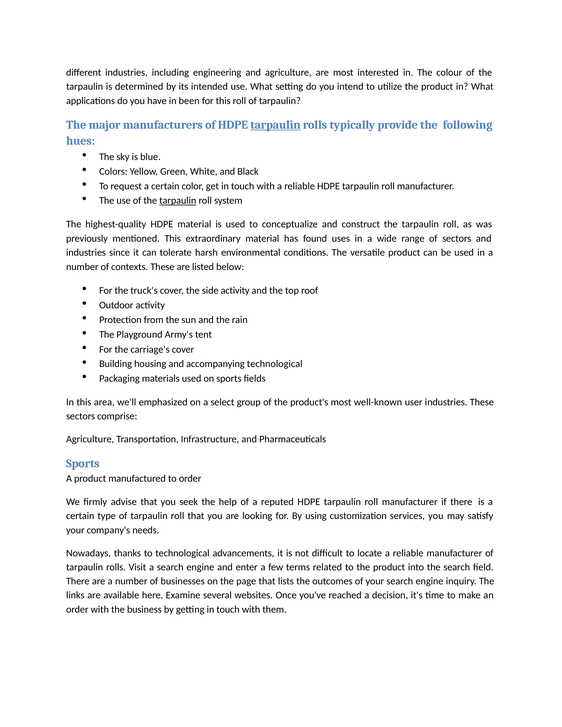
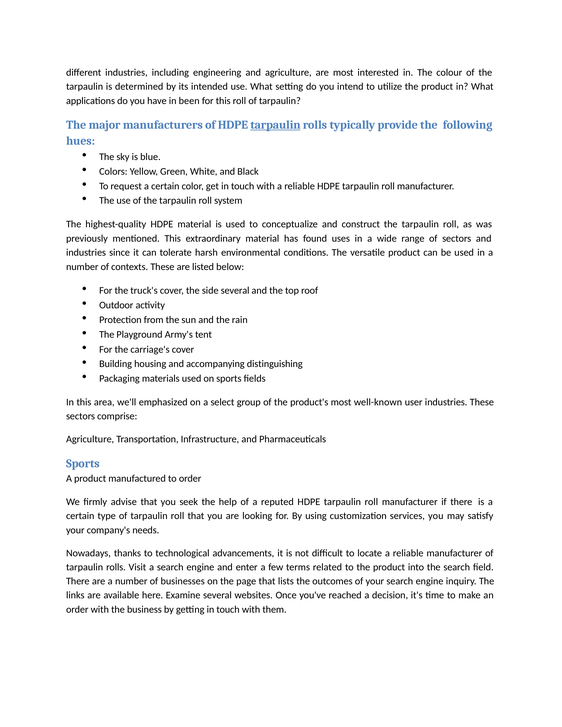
tarpaulin at (178, 201) underline: present -> none
side activity: activity -> several
accompanying technological: technological -> distinguishing
